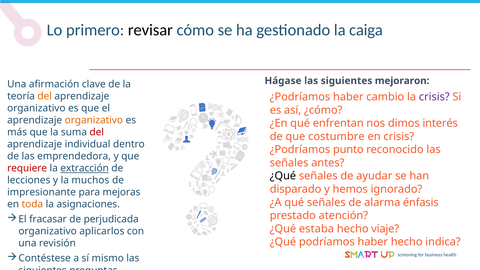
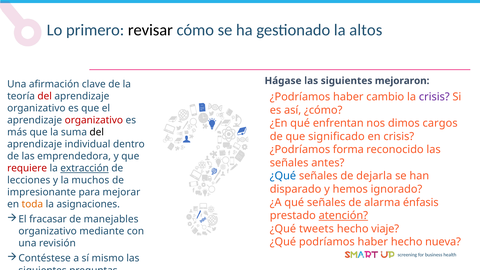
caiga: caiga -> altos
del at (45, 96) colour: orange -> red
organizativo at (94, 120) colour: orange -> red
interés: interés -> cargos
del at (97, 132) colour: red -> black
costumbre: costumbre -> significado
punto: punto -> forma
¿Qué at (283, 176) colour: black -> blue
ayudar: ayudar -> dejarla
mejoras: mejoras -> mejorar
atención underline: none -> present
perjudicada: perjudicada -> manejables
estaba: estaba -> tweets
aplicarlos: aplicarlos -> mediante
indica: indica -> nueva
